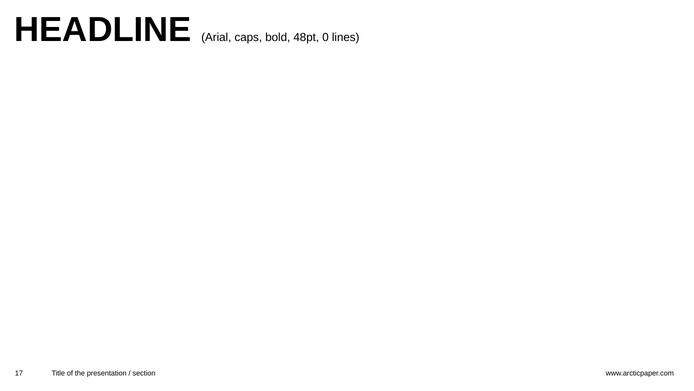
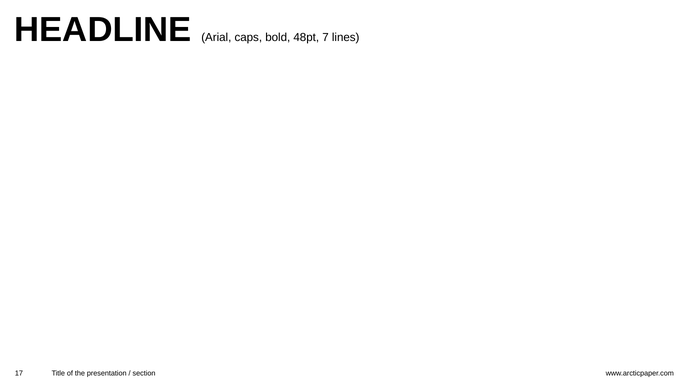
0: 0 -> 7
